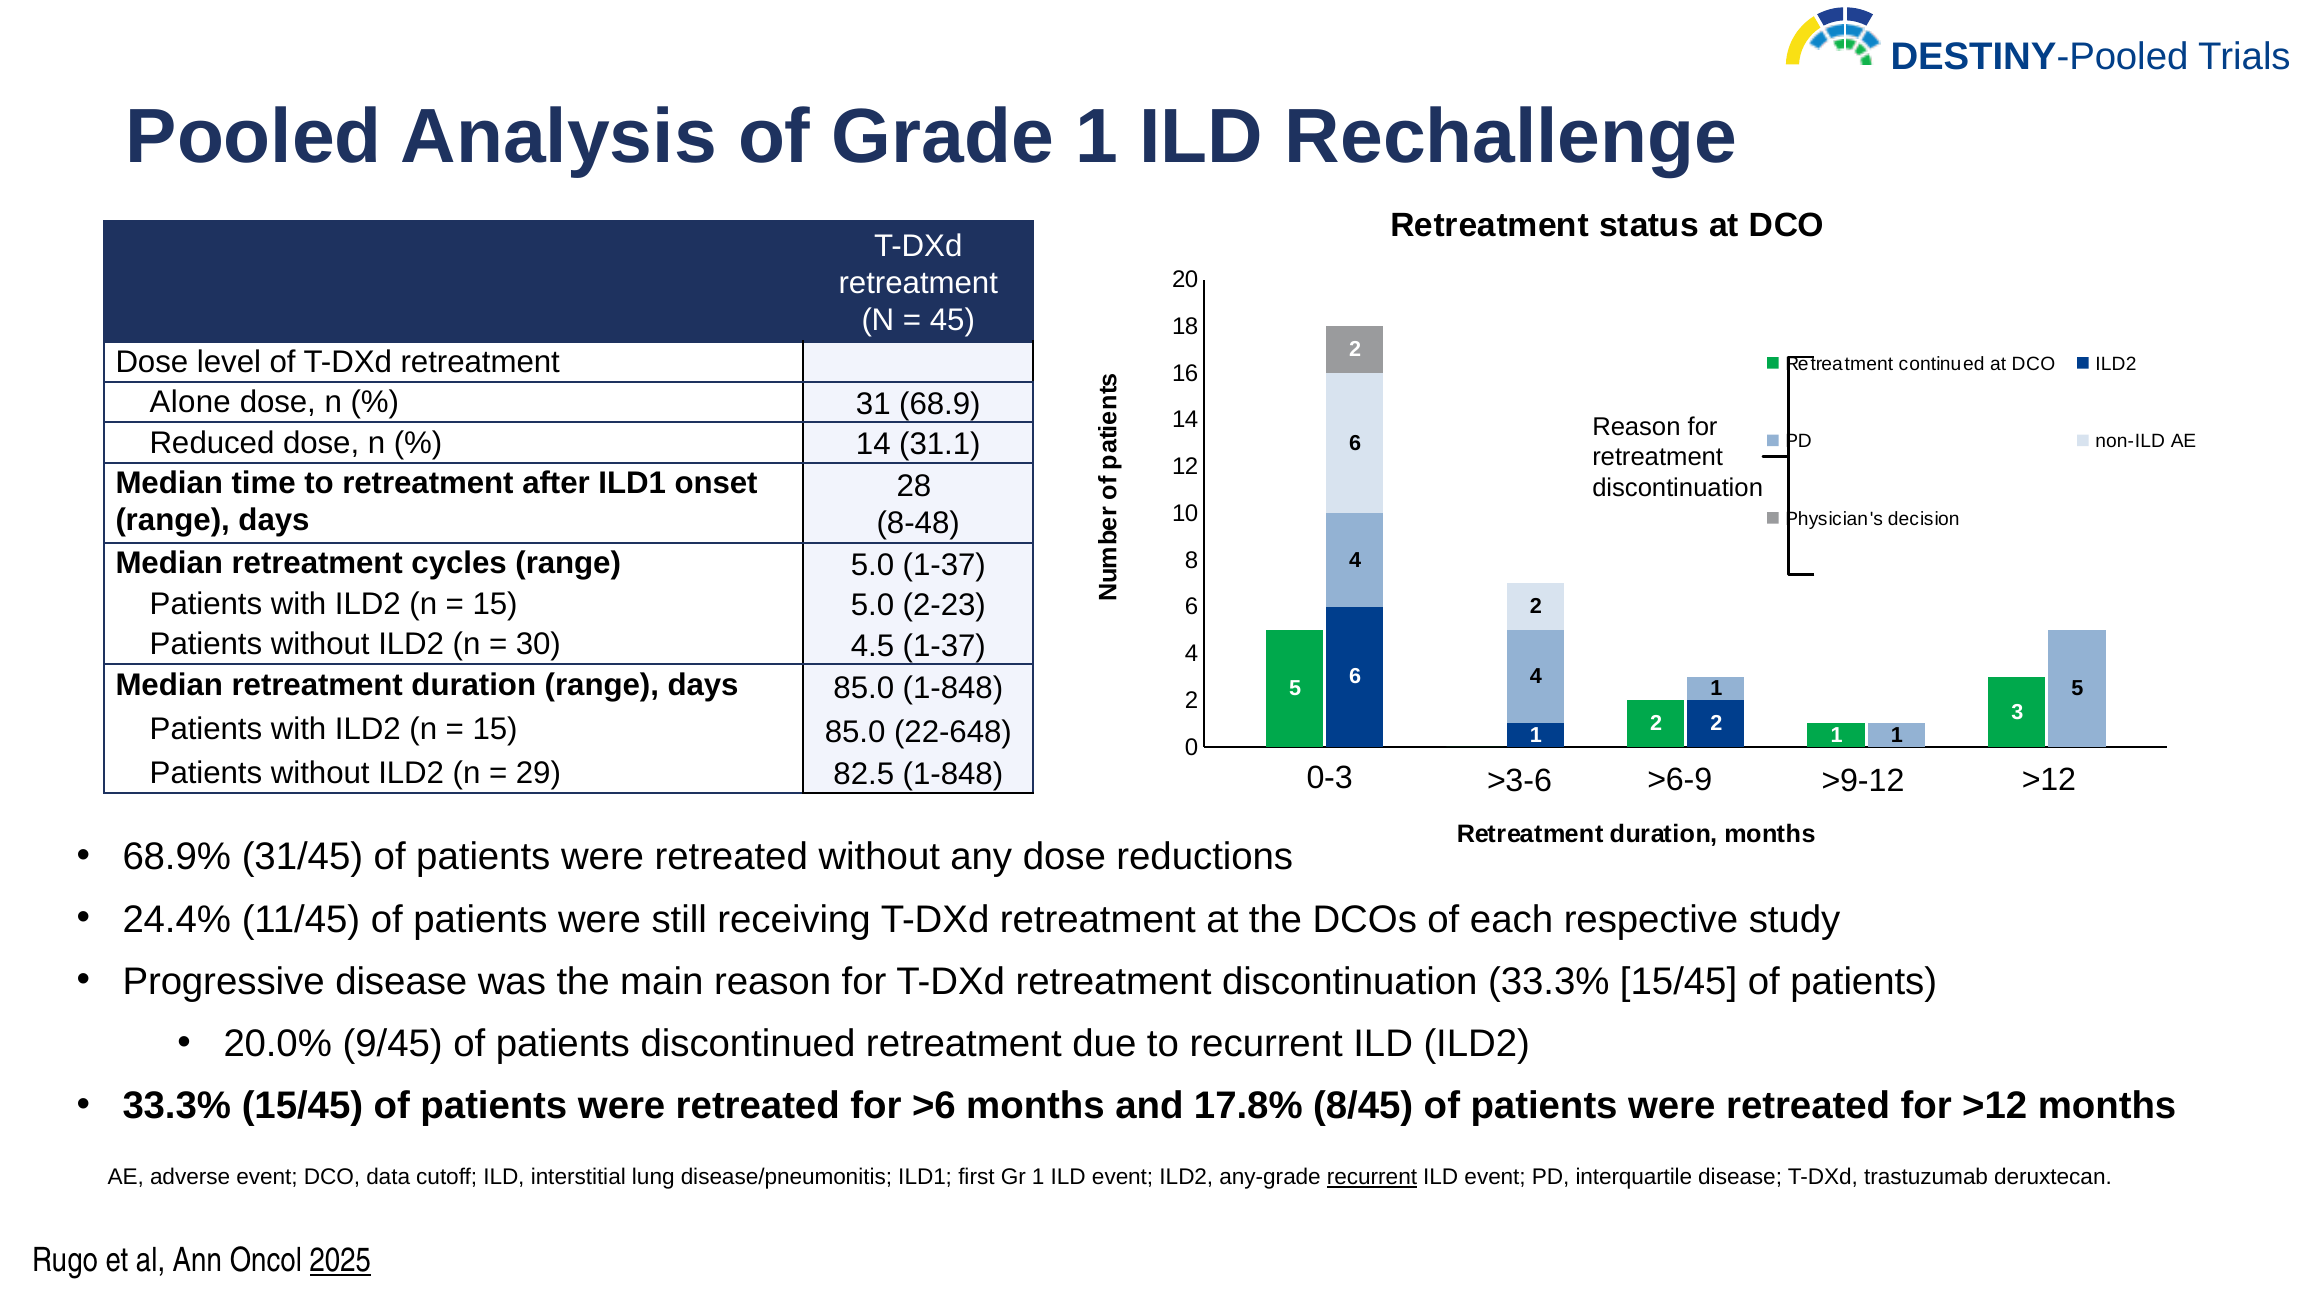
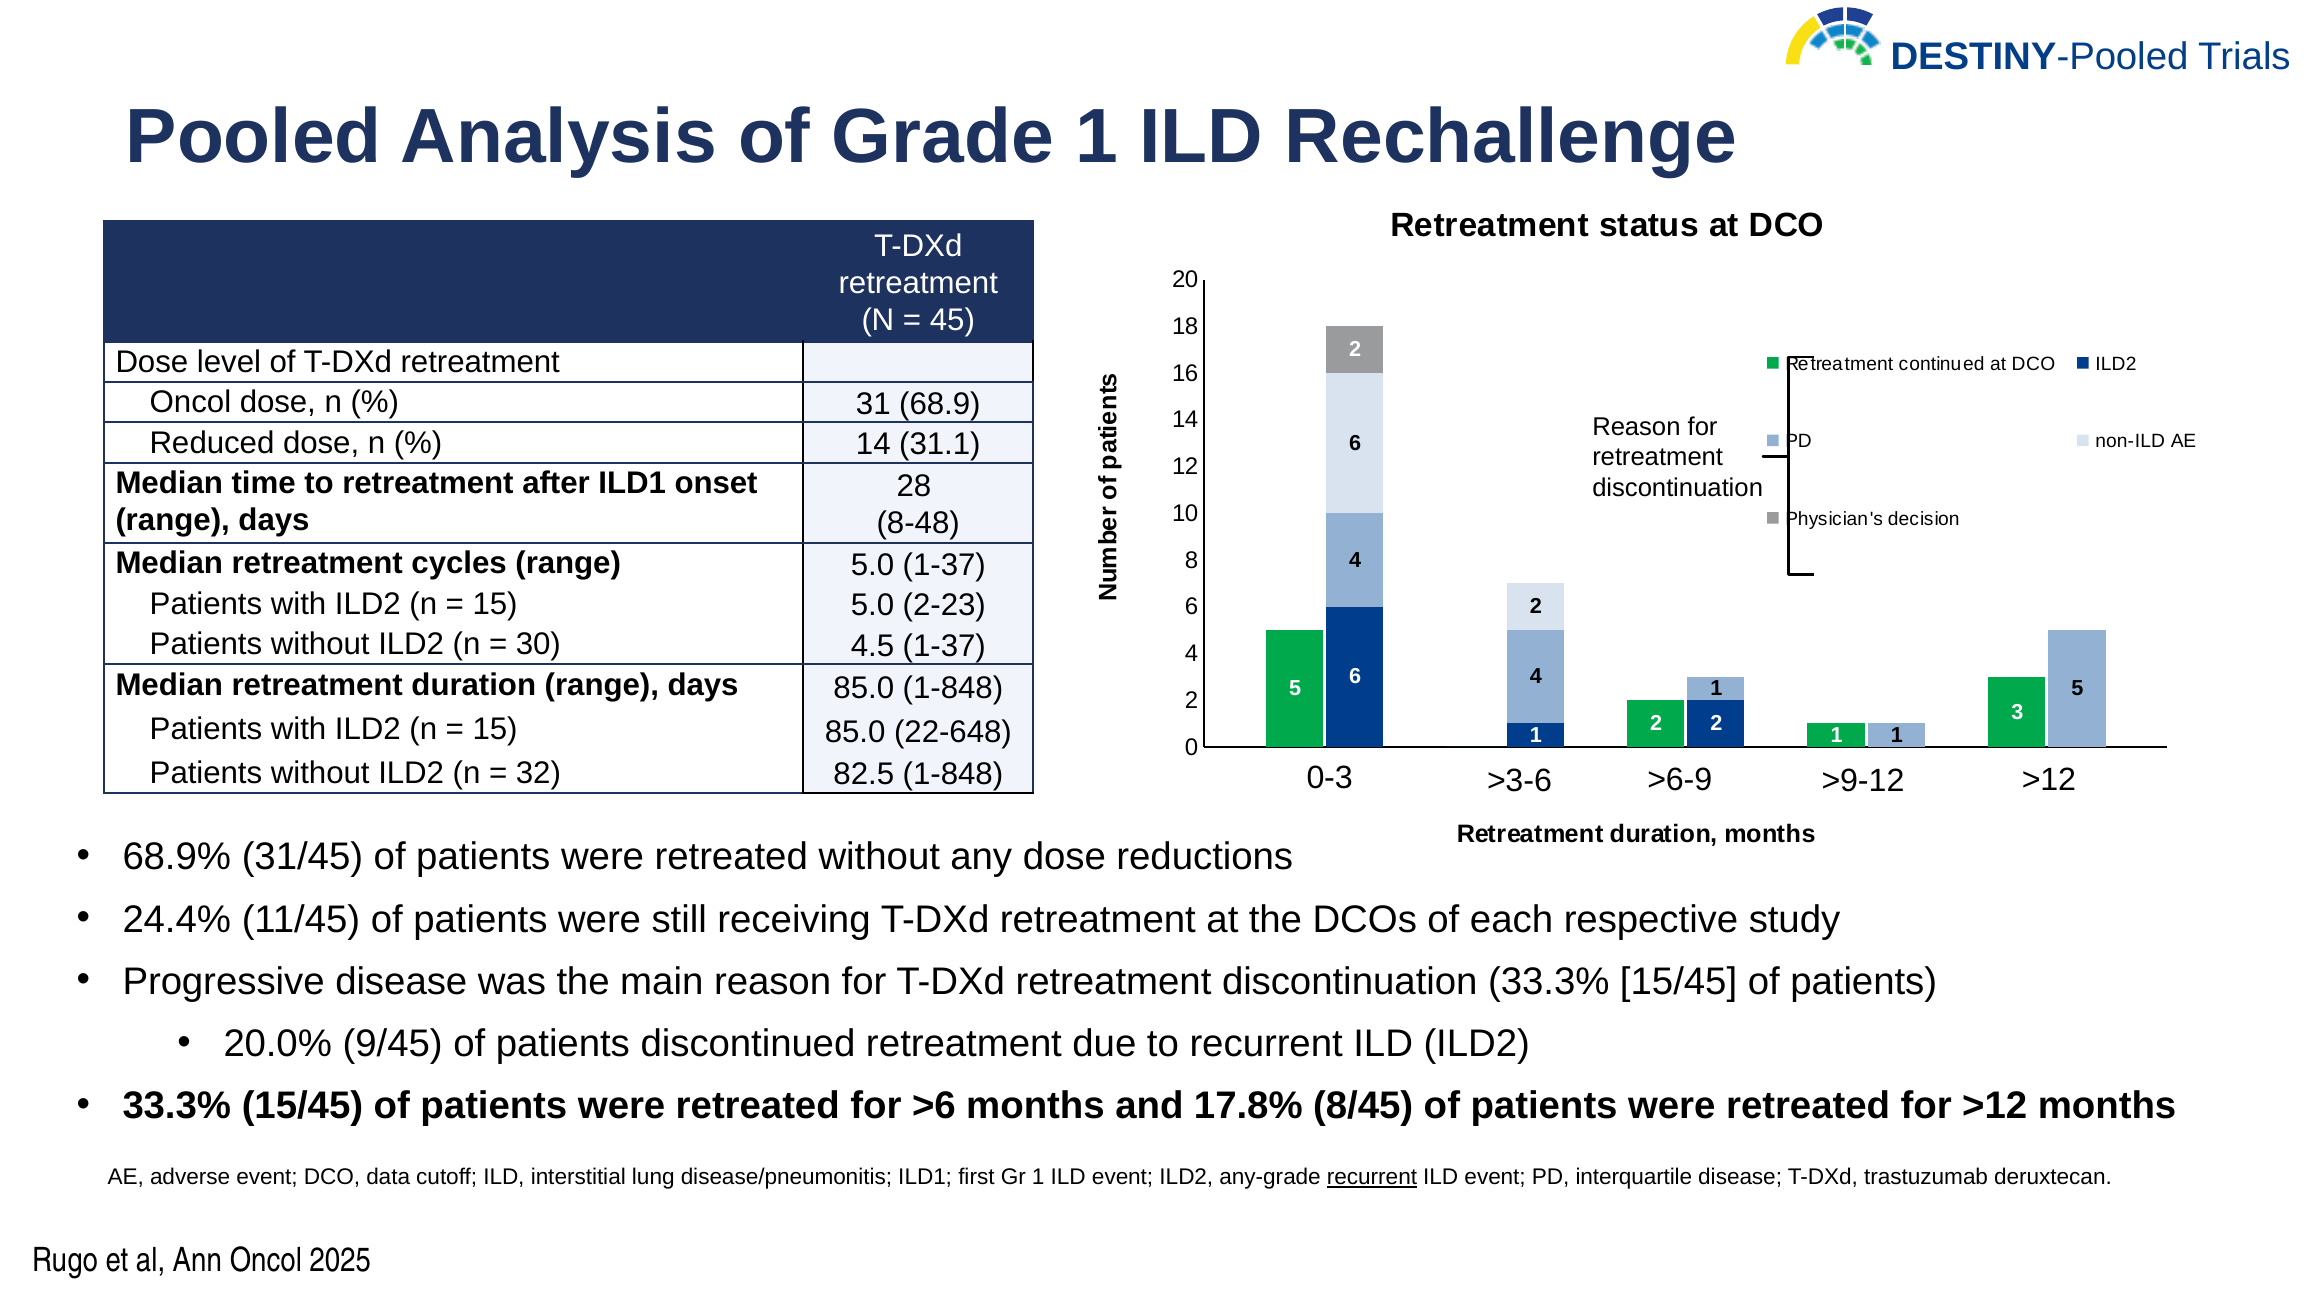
Alone at (190, 402): Alone -> Oncol
29: 29 -> 32
2025 underline: present -> none
